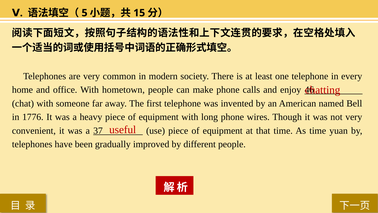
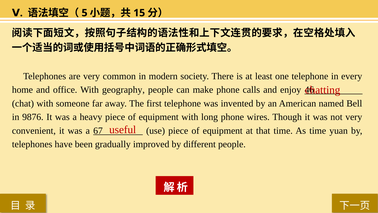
hometown: hometown -> geography
1776: 1776 -> 9876
37: 37 -> 67
